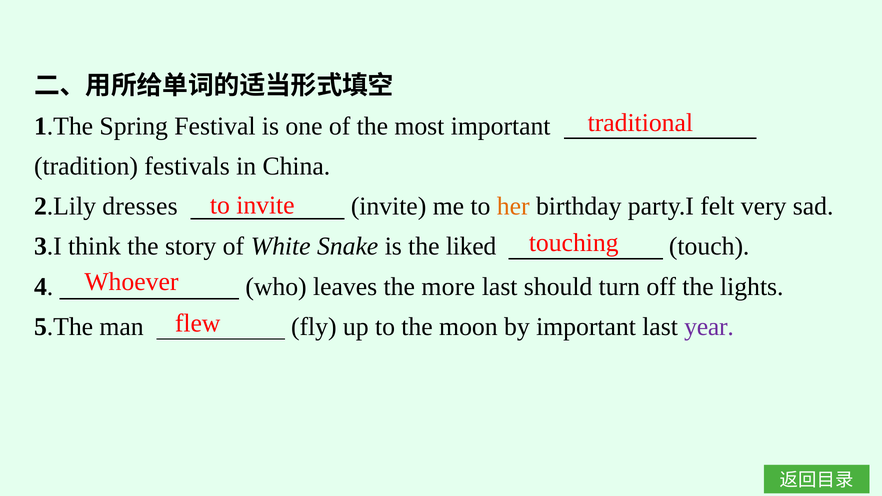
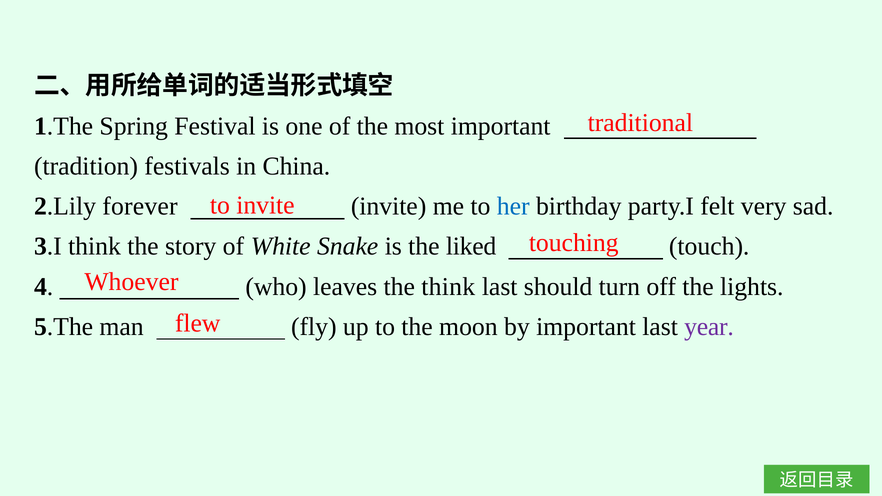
dresses: dresses -> forever
her colour: orange -> blue
the more: more -> think
